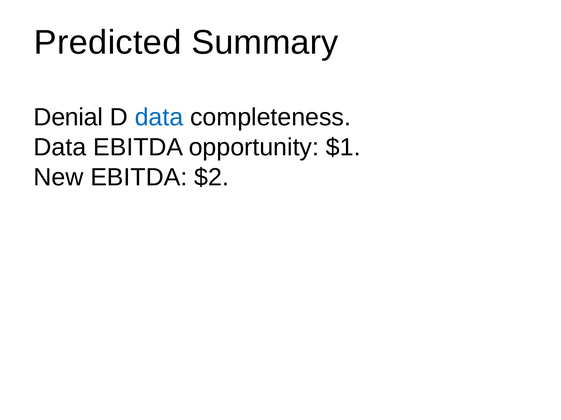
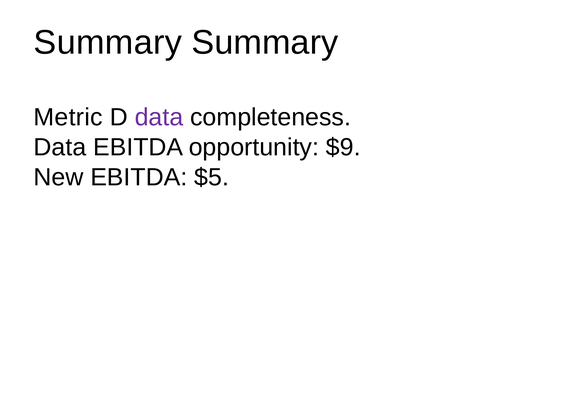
Predicted at (108, 43): Predicted -> Summary
Denial: Denial -> Metric
data at (159, 118) colour: blue -> purple
$1: $1 -> $9
$2: $2 -> $5
